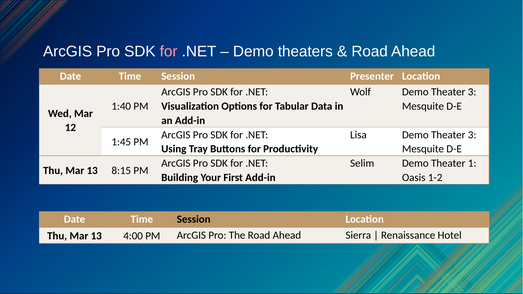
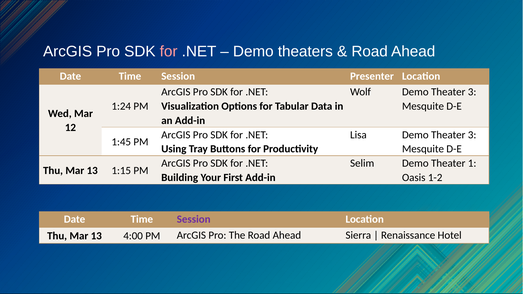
1:40: 1:40 -> 1:24
8:15: 8:15 -> 1:15
Session at (194, 219) colour: black -> purple
